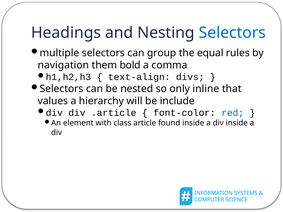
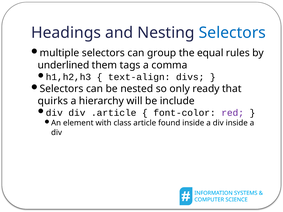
navigation: navigation -> underlined
bold: bold -> tags
inline: inline -> ready
values: values -> quirks
red colour: blue -> purple
